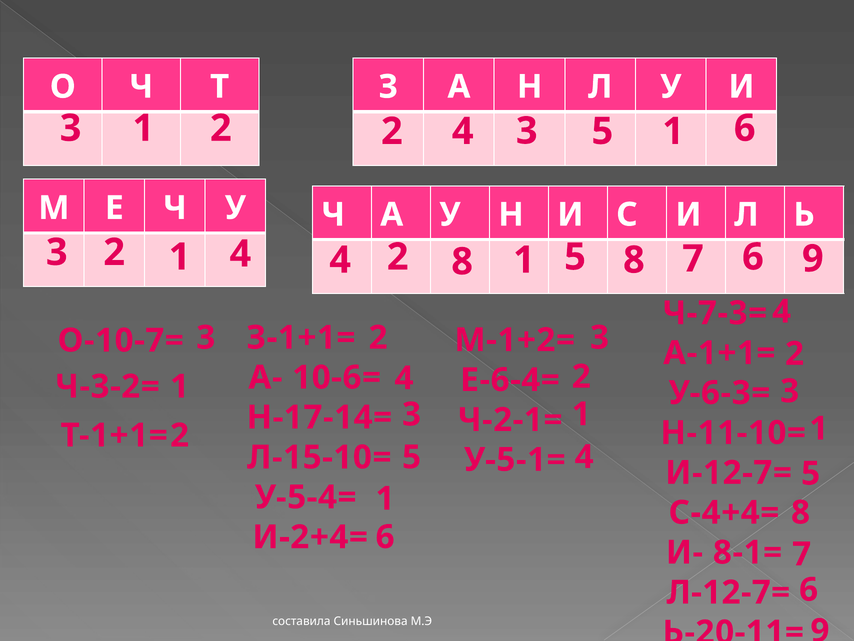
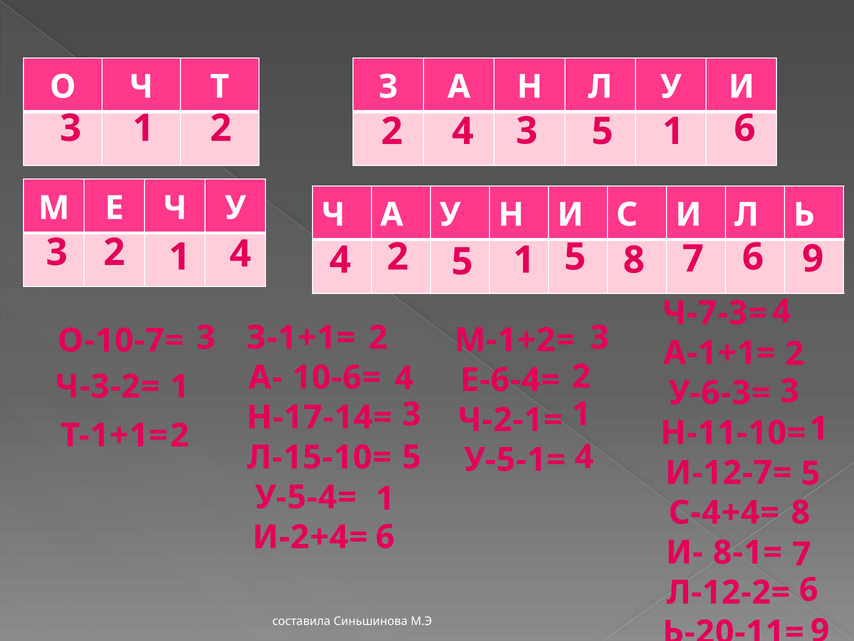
2 8: 8 -> 5
Л-12-7=: Л-12-7= -> Л-12-2=
